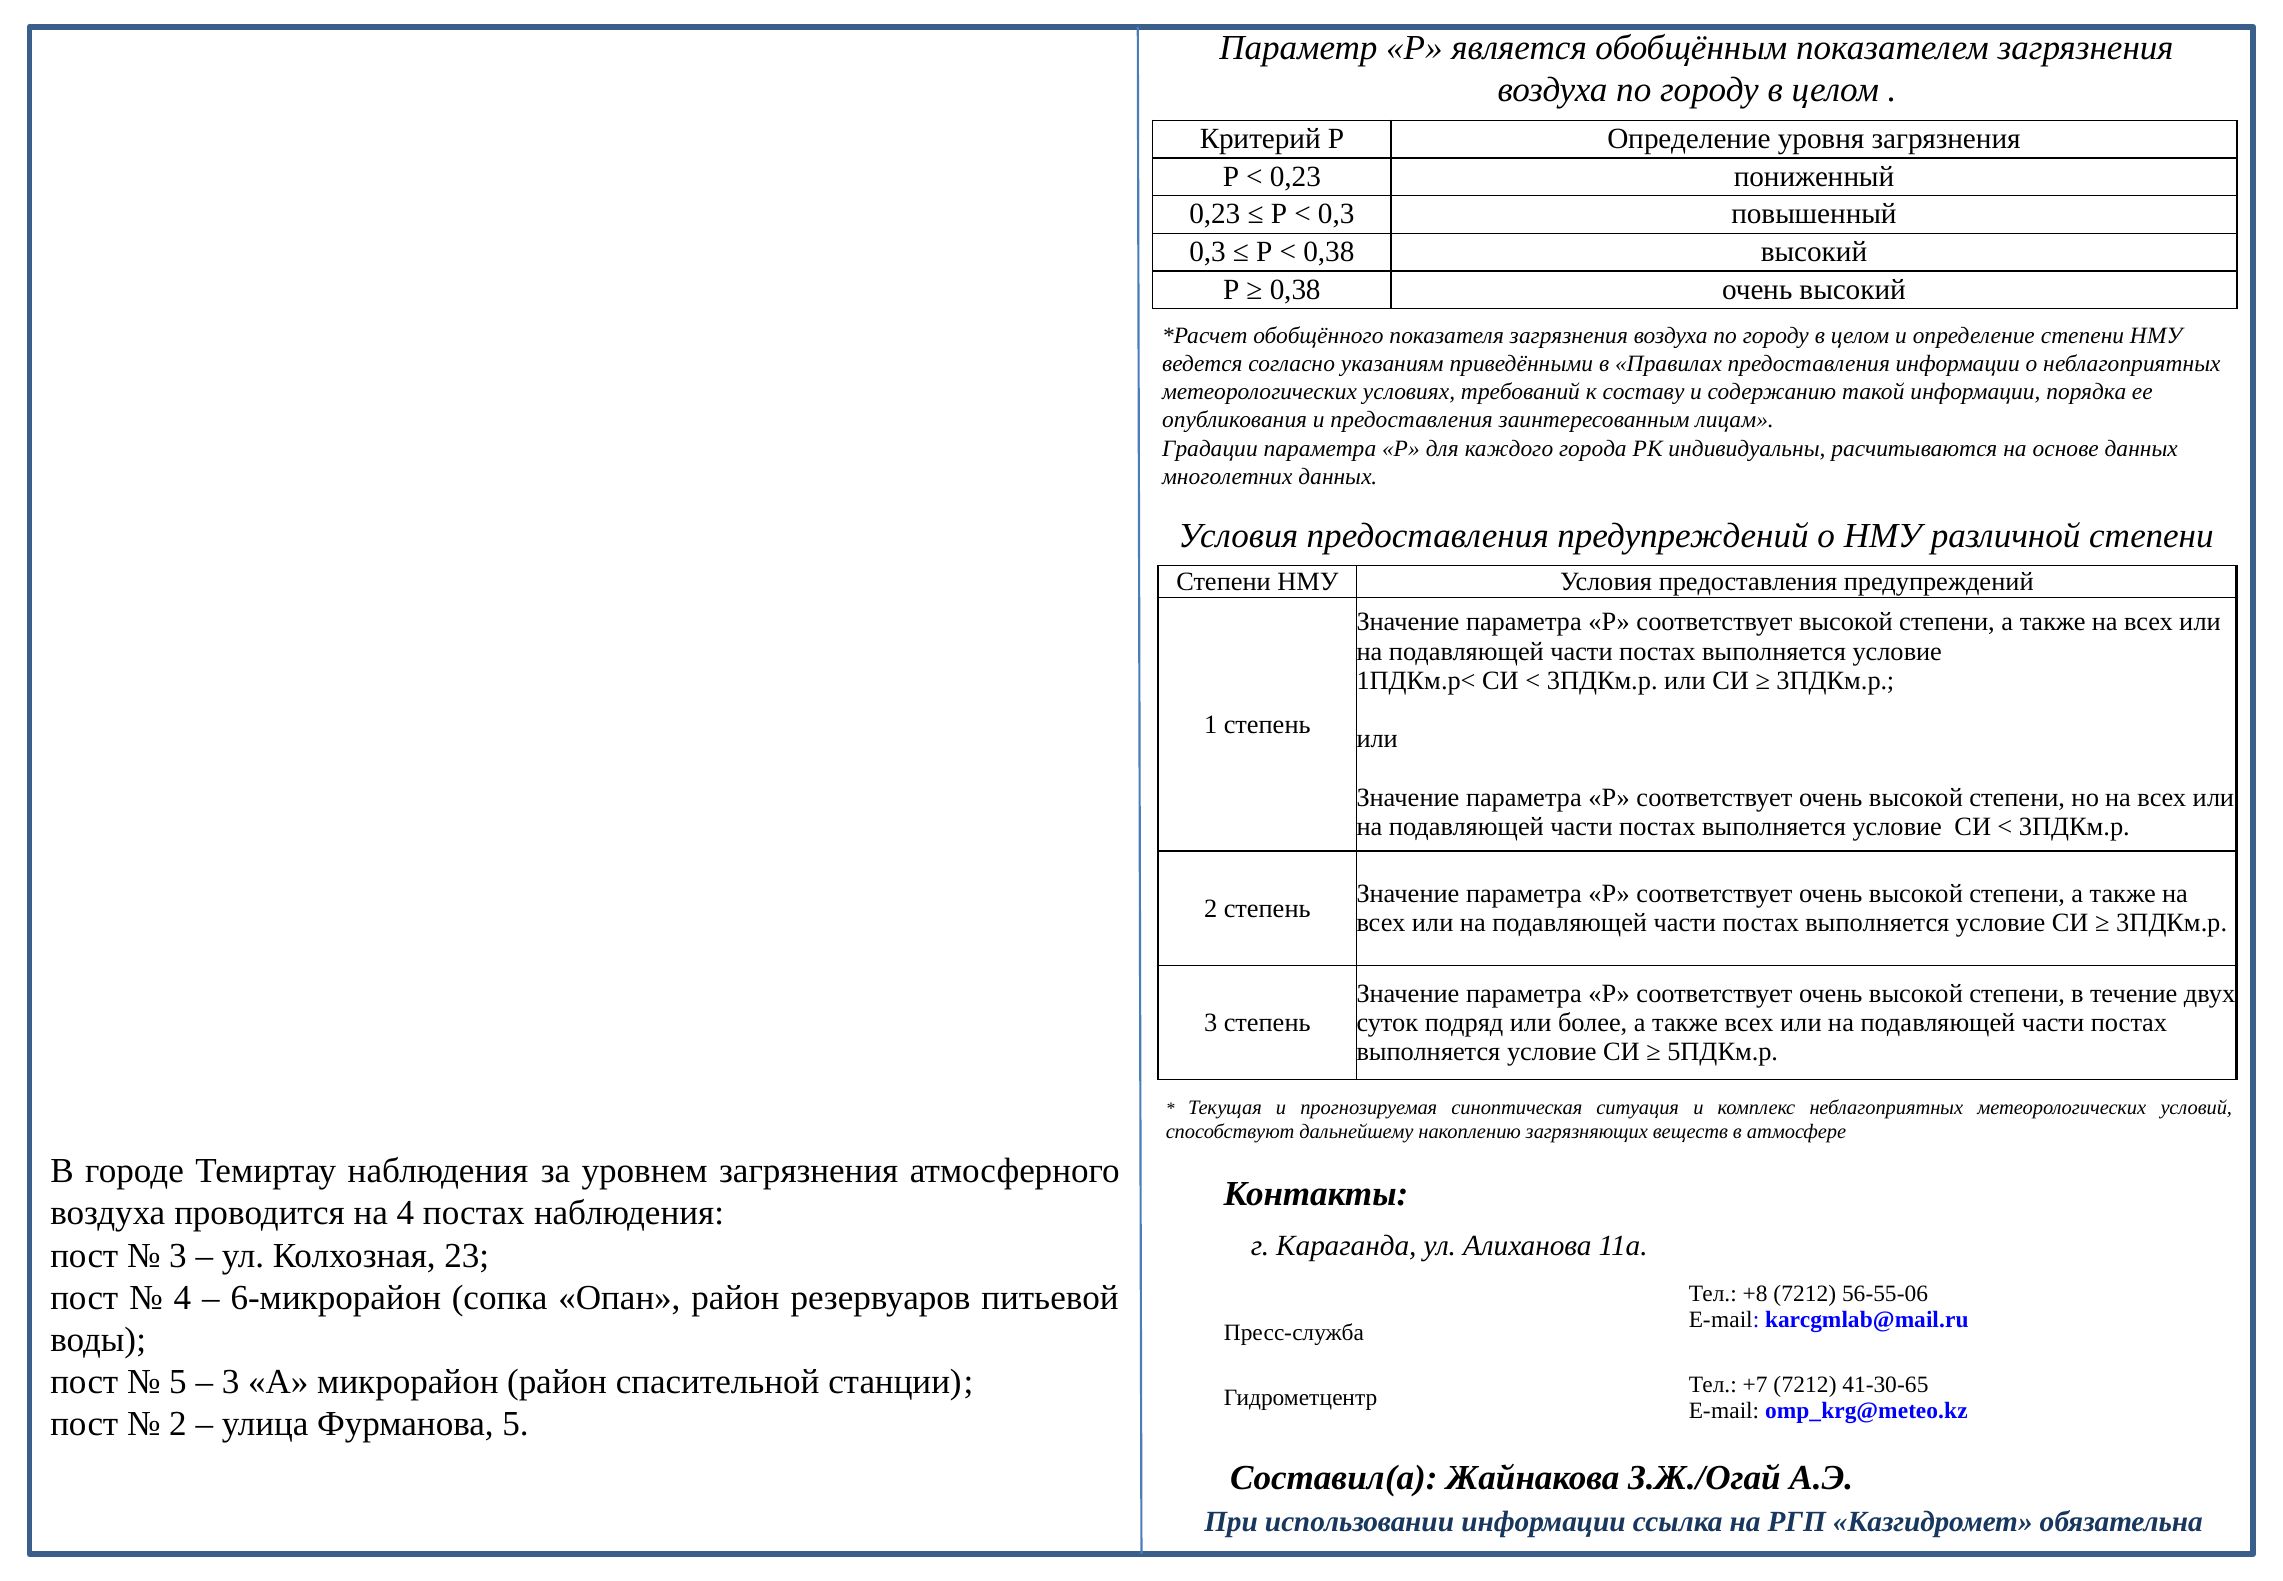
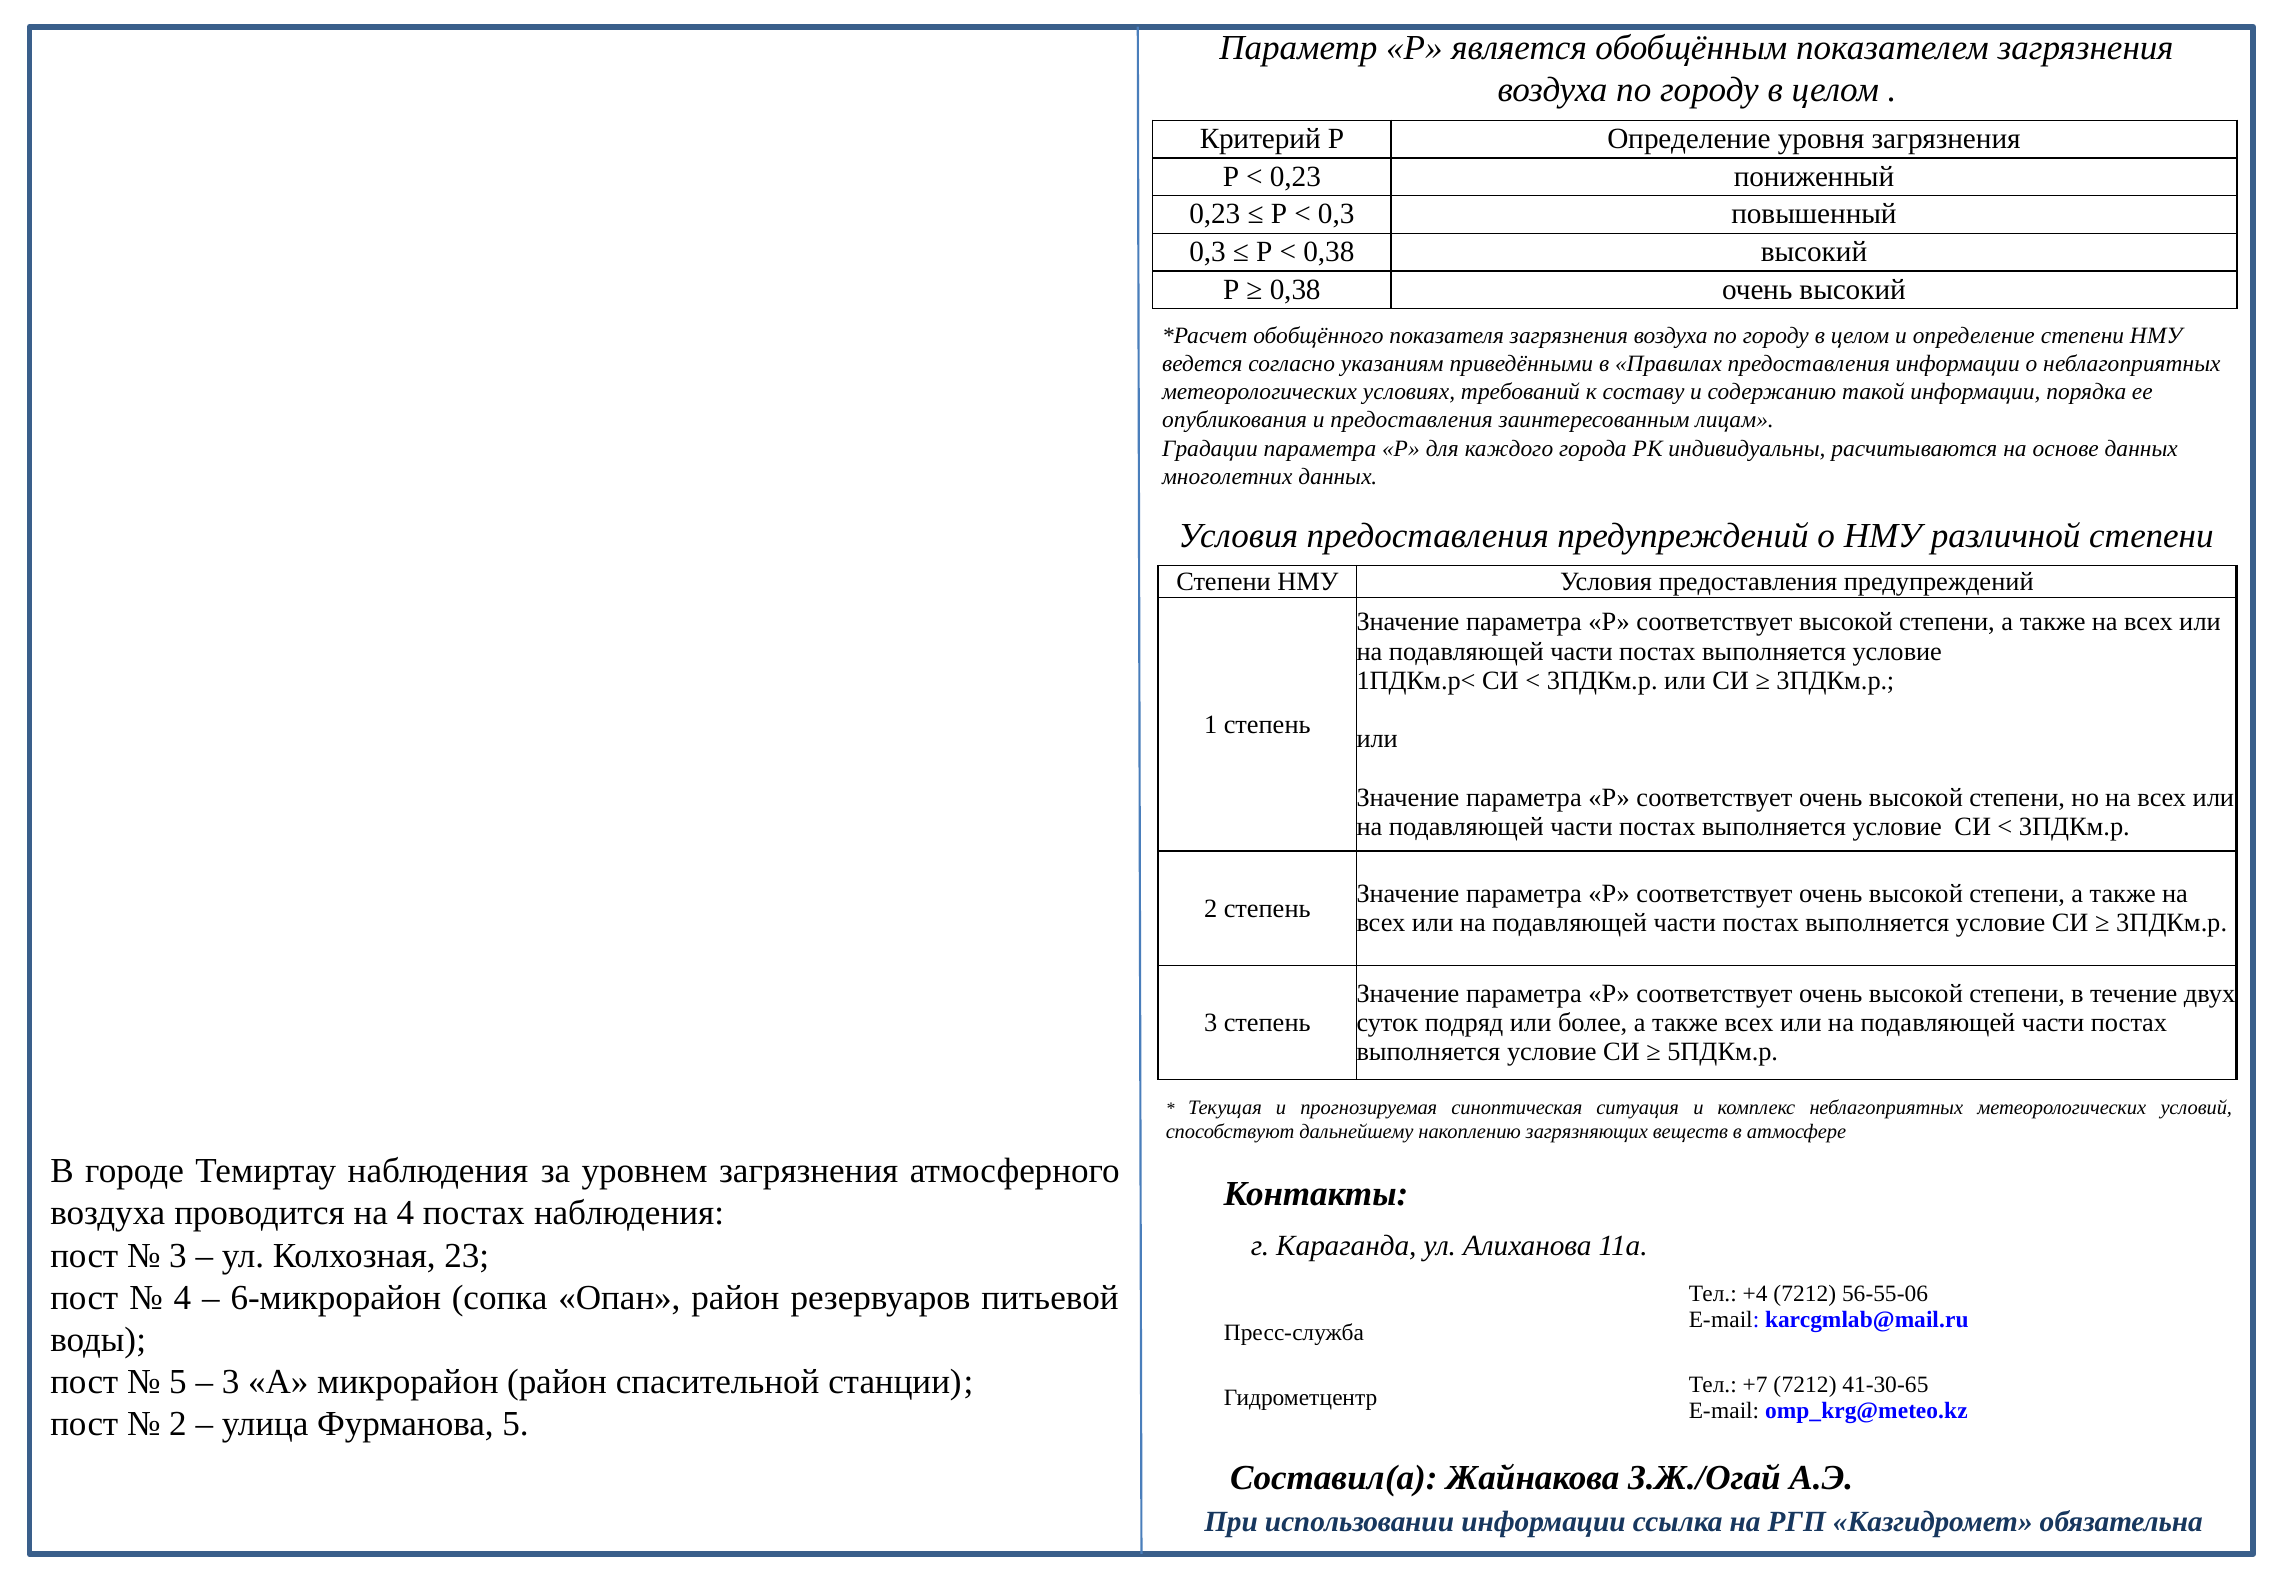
+8: +8 -> +4
